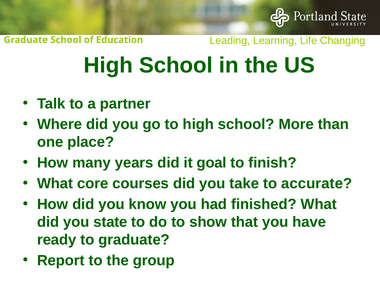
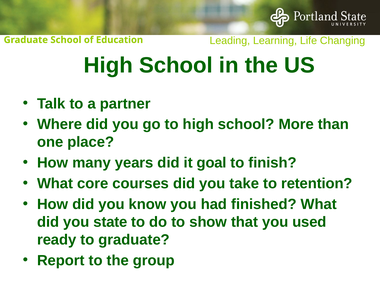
accurate: accurate -> retention
have: have -> used
